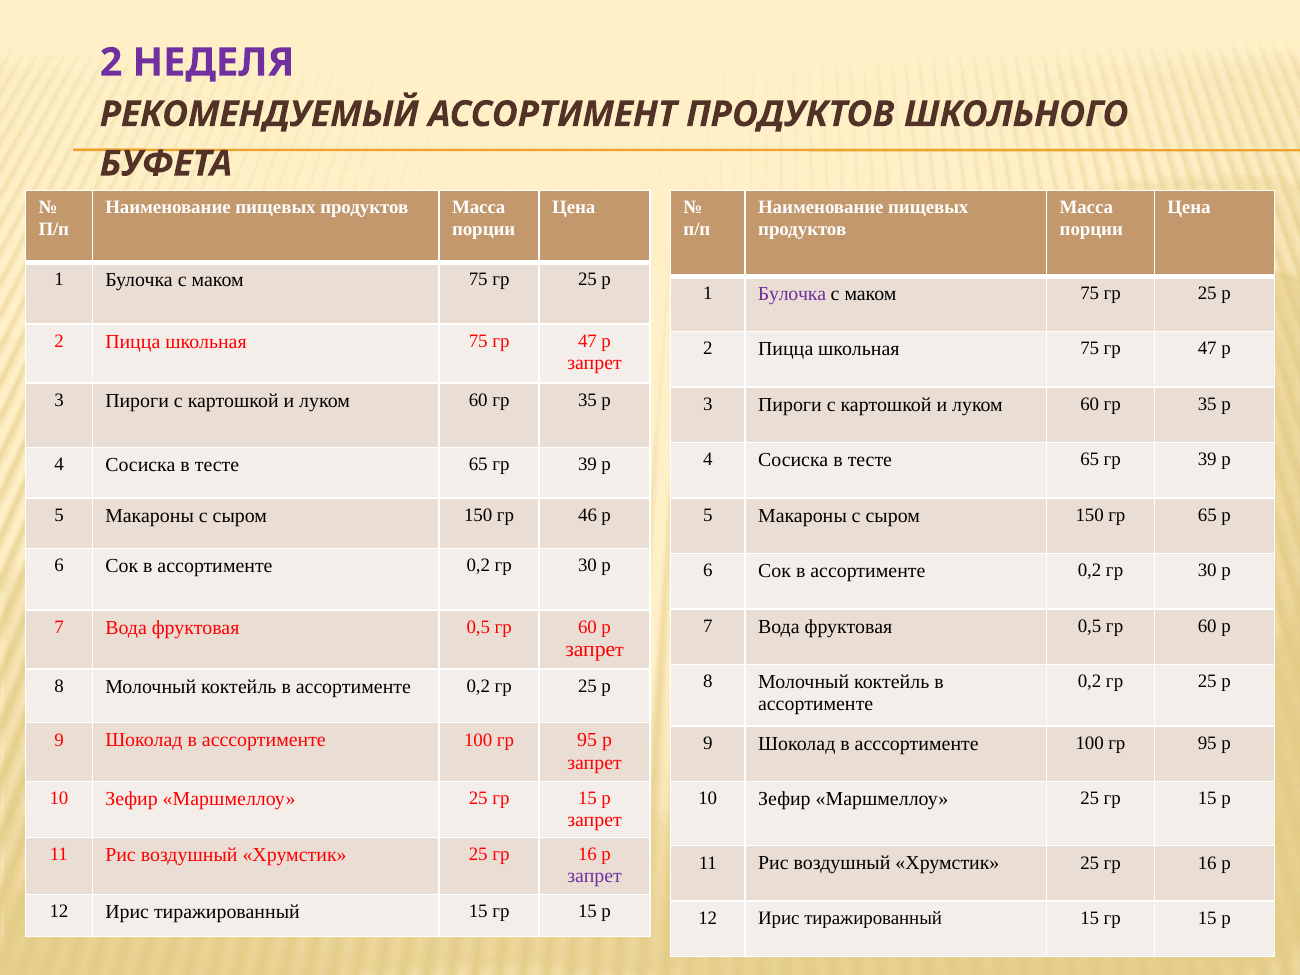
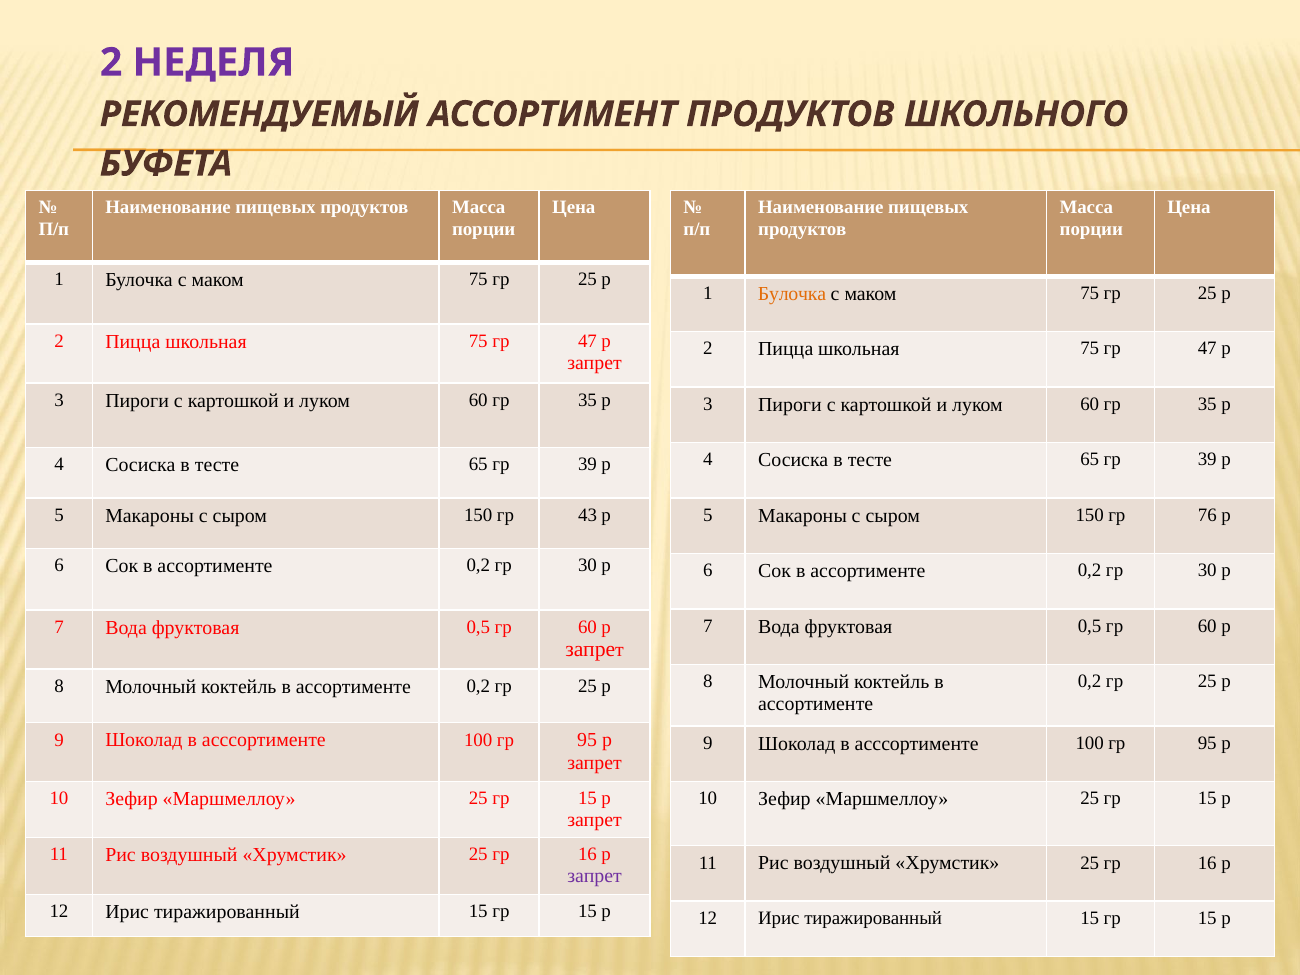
Булочка at (792, 294) colour: purple -> orange
46: 46 -> 43
гр 65: 65 -> 76
